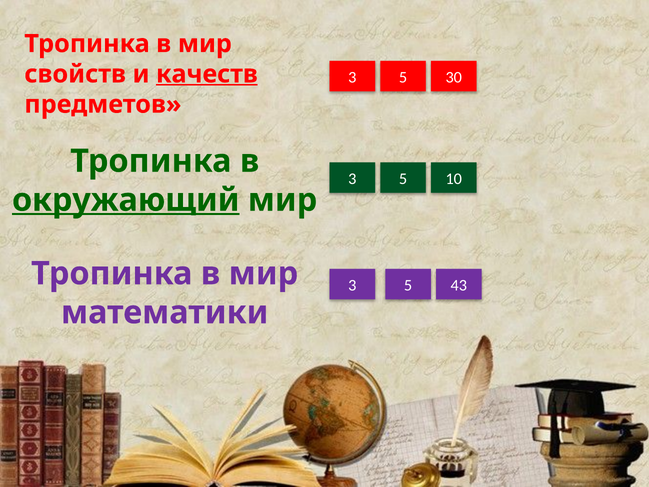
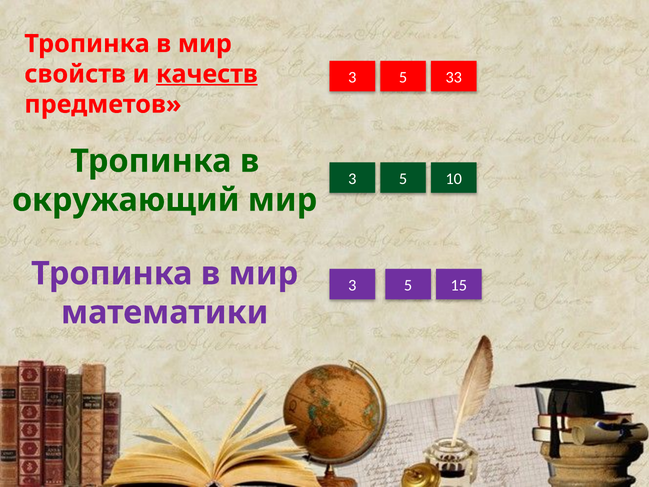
30: 30 -> 33
окружающий underline: present -> none
43: 43 -> 15
